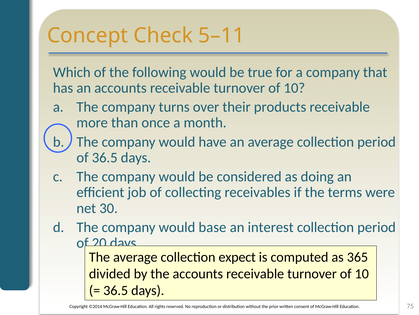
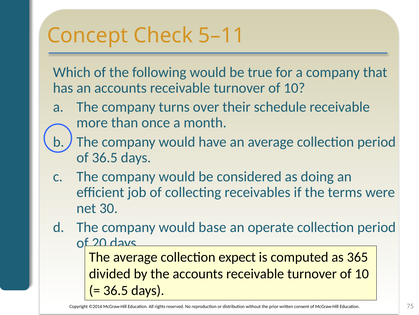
products: products -> schedule
interest: interest -> operate
